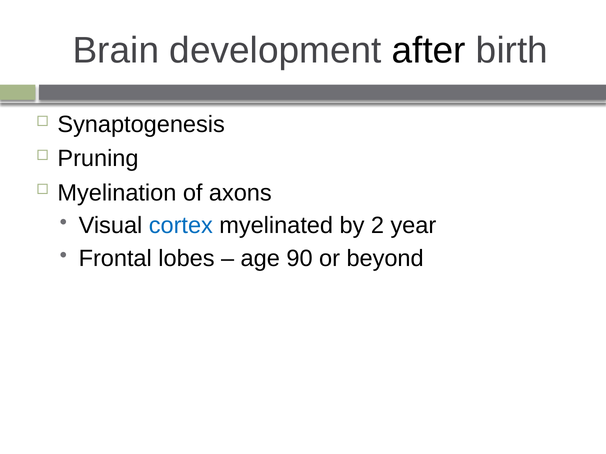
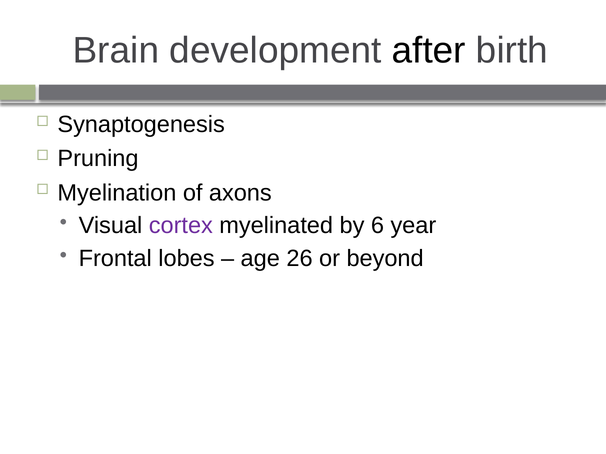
cortex colour: blue -> purple
2: 2 -> 6
90: 90 -> 26
